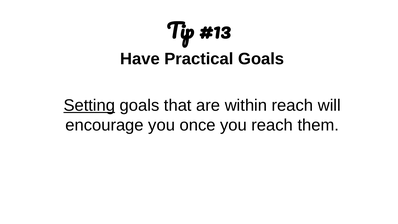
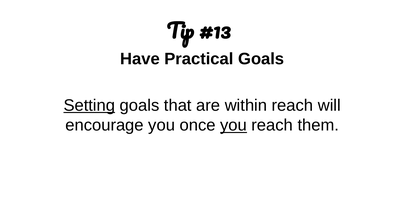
you at (234, 125) underline: none -> present
